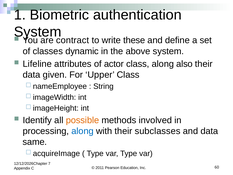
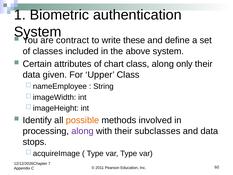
dynamic: dynamic -> included
Lifeline: Lifeline -> Certain
actor: actor -> chart
also: also -> only
along at (83, 131) colour: blue -> purple
same: same -> stops
